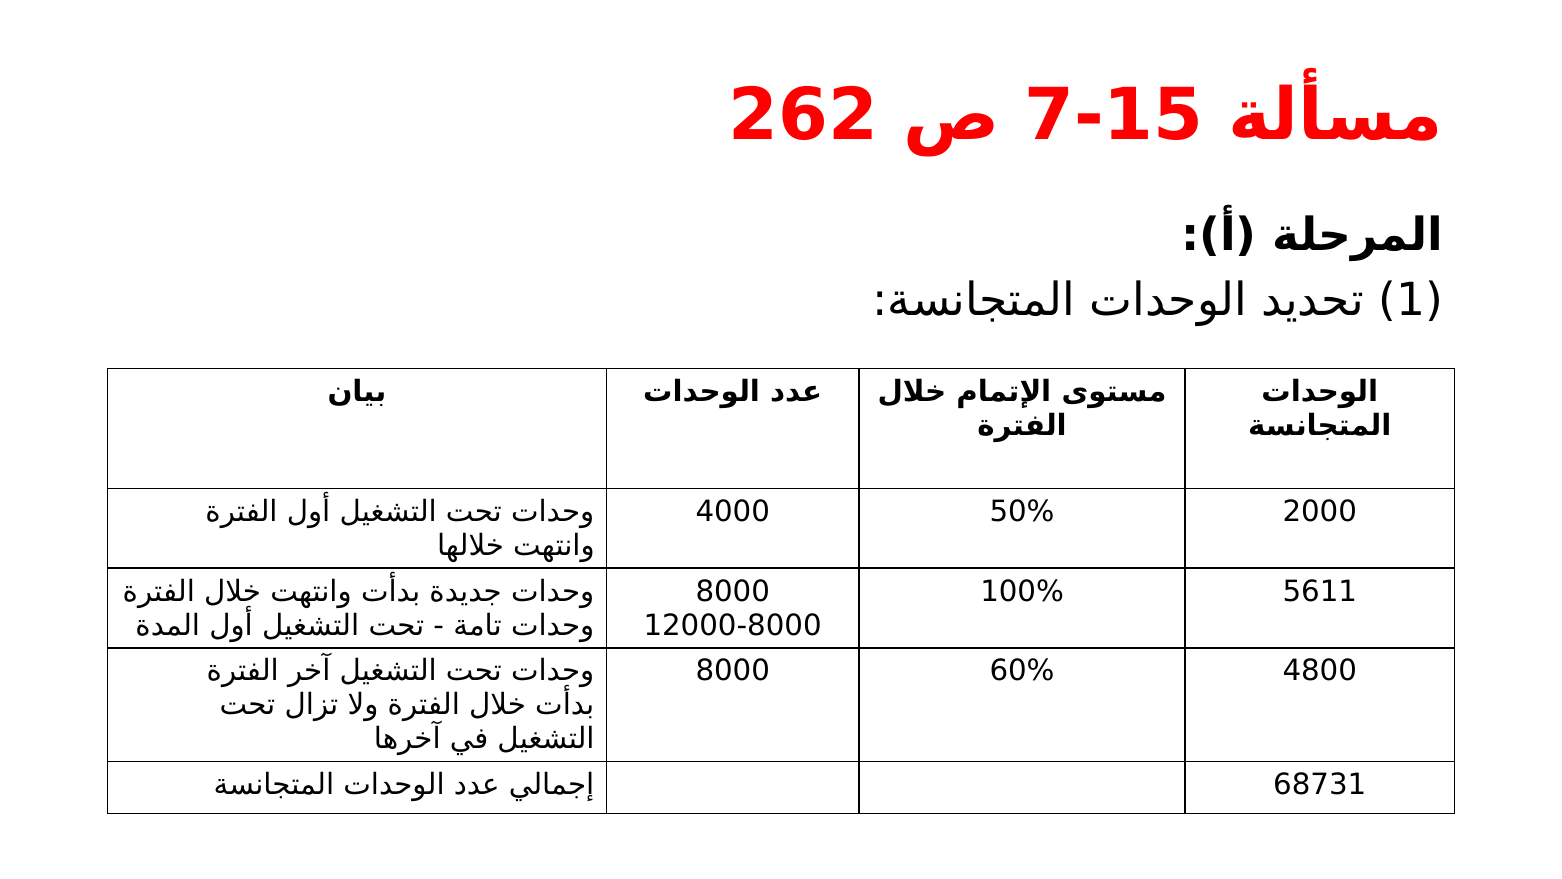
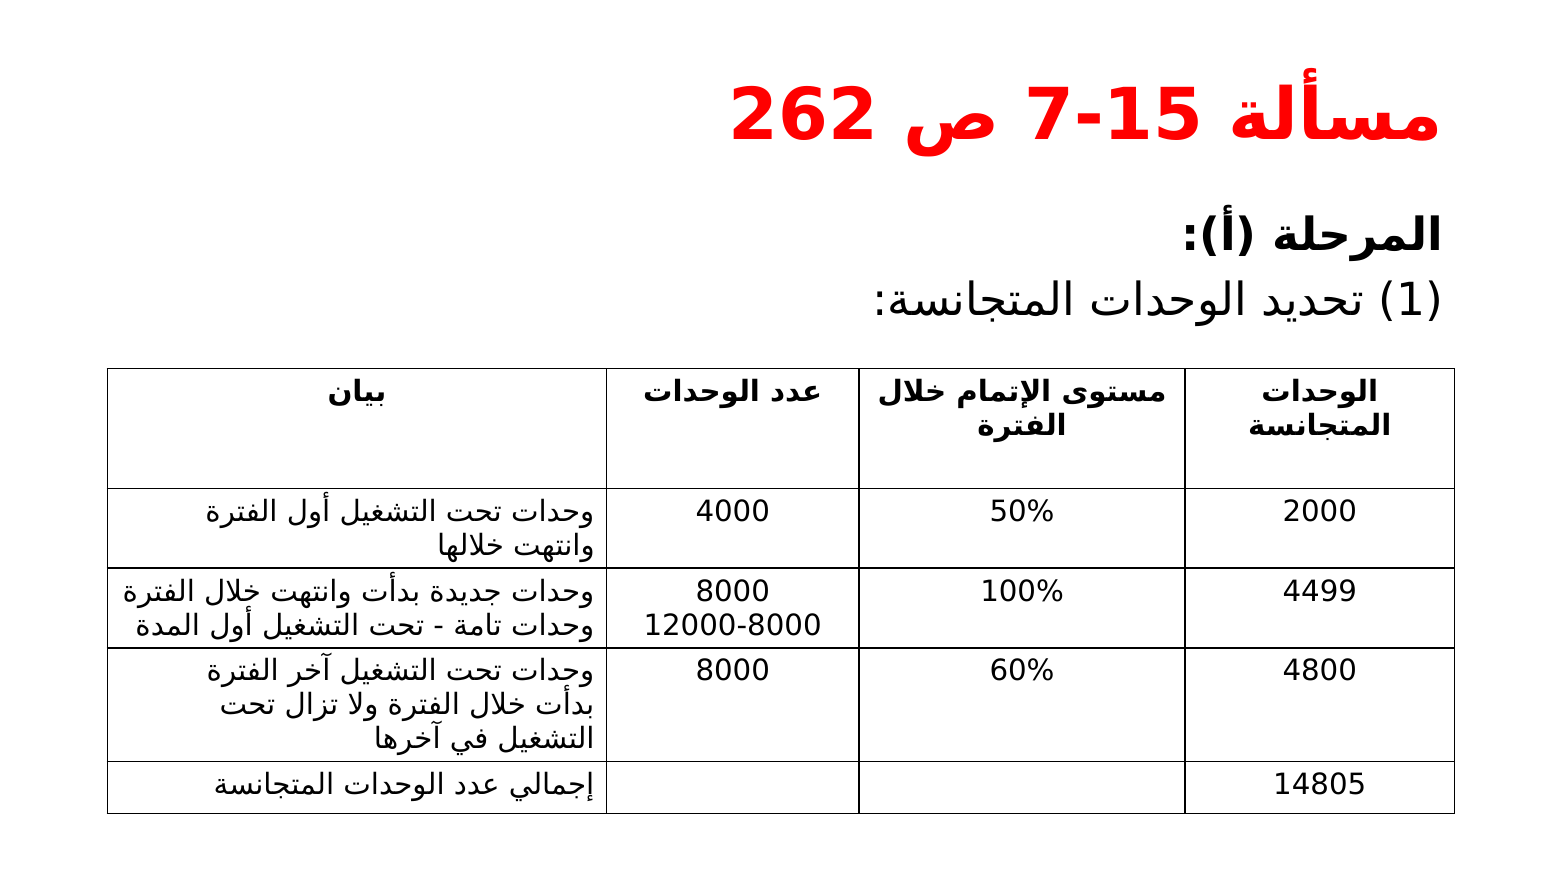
5611: 5611 -> 4499
68731: 68731 -> 14805
